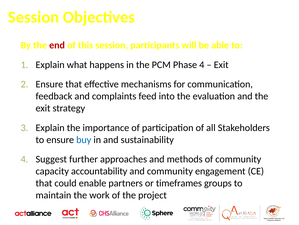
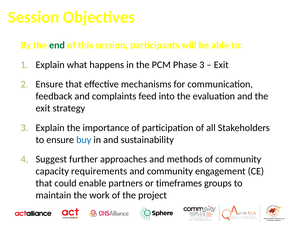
end colour: red -> green
Phase 4: 4 -> 3
accountability: accountability -> requirements
